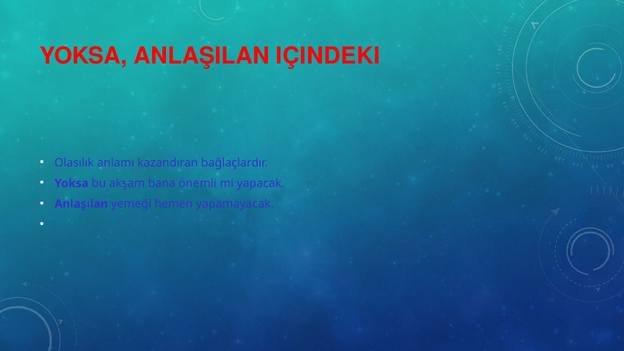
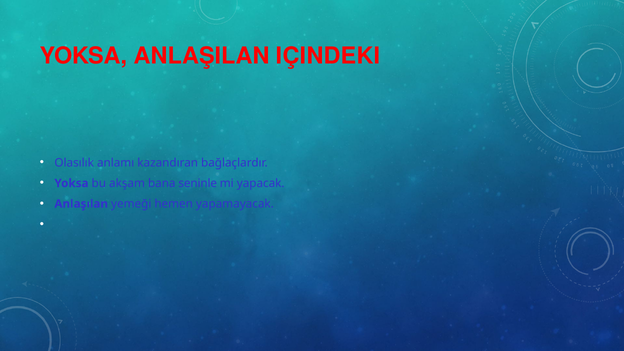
önemli: önemli -> seninle
